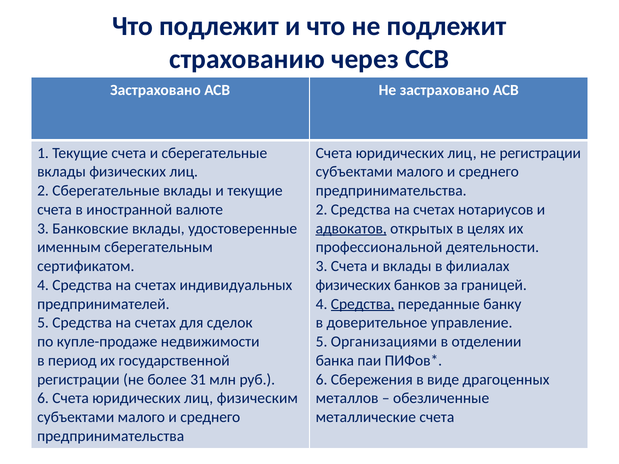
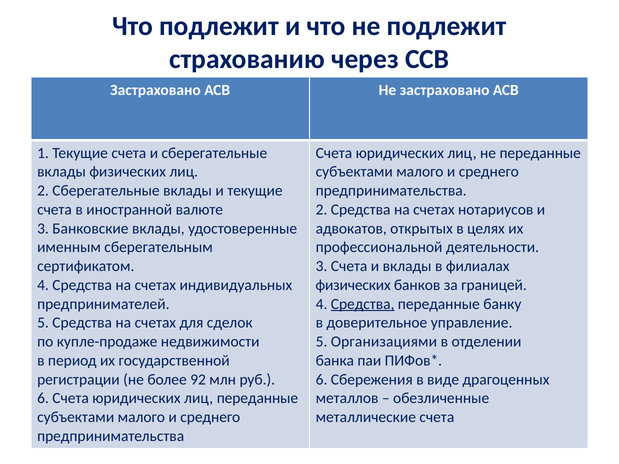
не регистрации: регистрации -> переданные
адвокатов underline: present -> none
31: 31 -> 92
лиц физическим: физическим -> переданные
